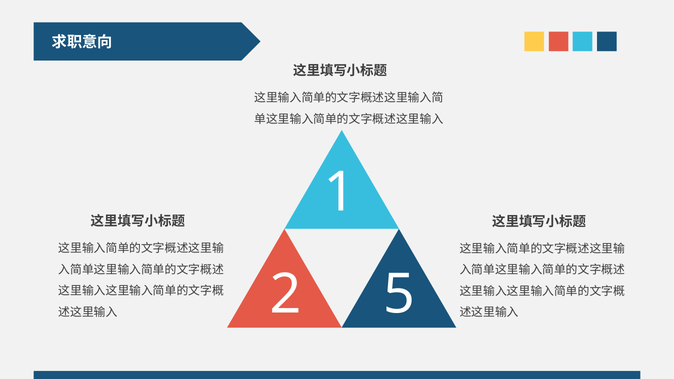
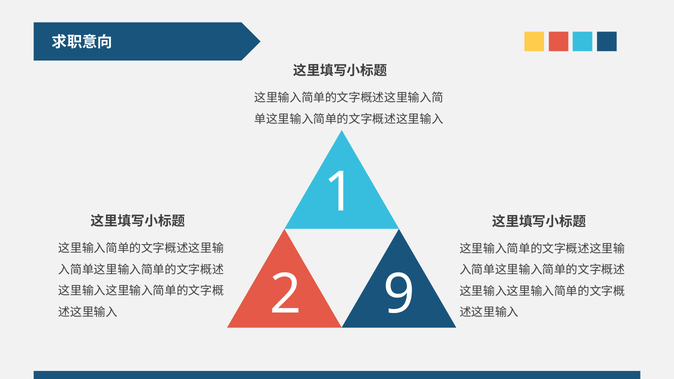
5: 5 -> 9
